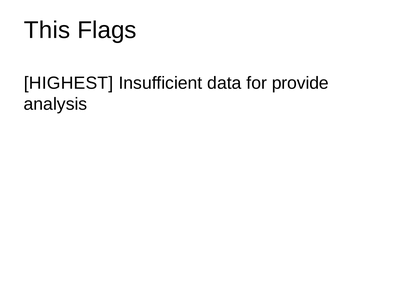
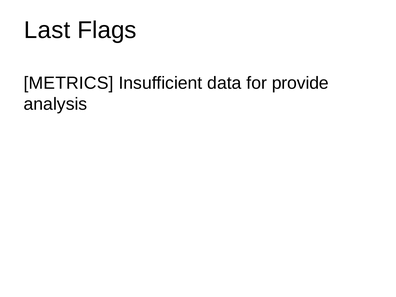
This: This -> Last
HIGHEST: HIGHEST -> METRICS
